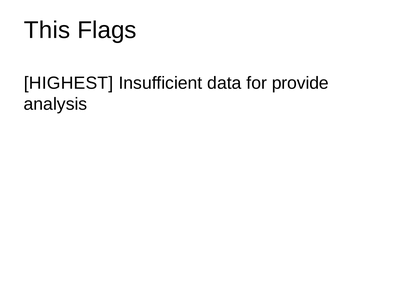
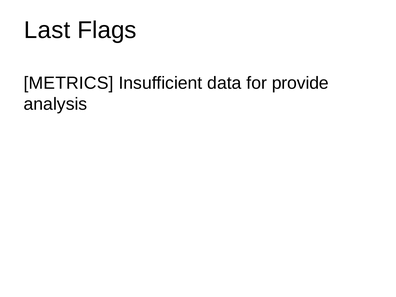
This: This -> Last
HIGHEST: HIGHEST -> METRICS
